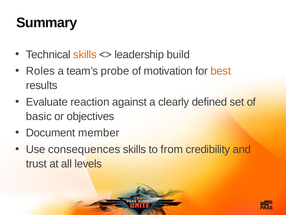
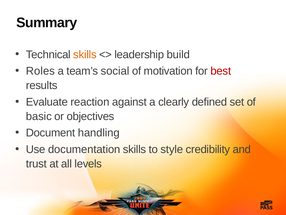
probe: probe -> social
best colour: orange -> red
member: member -> handling
consequences: consequences -> documentation
from: from -> style
